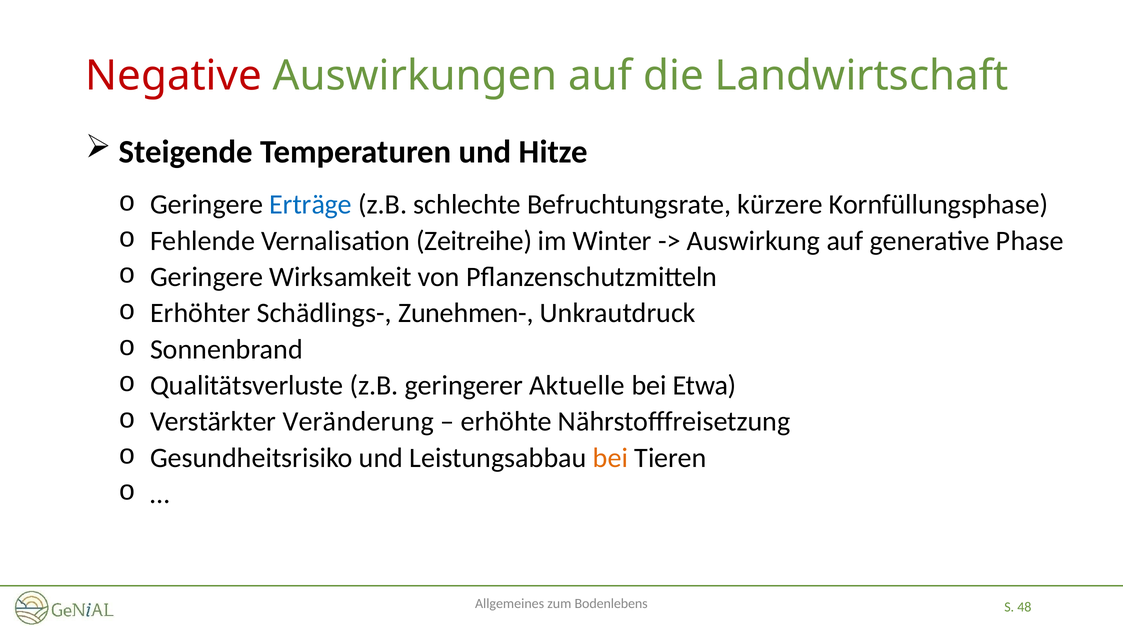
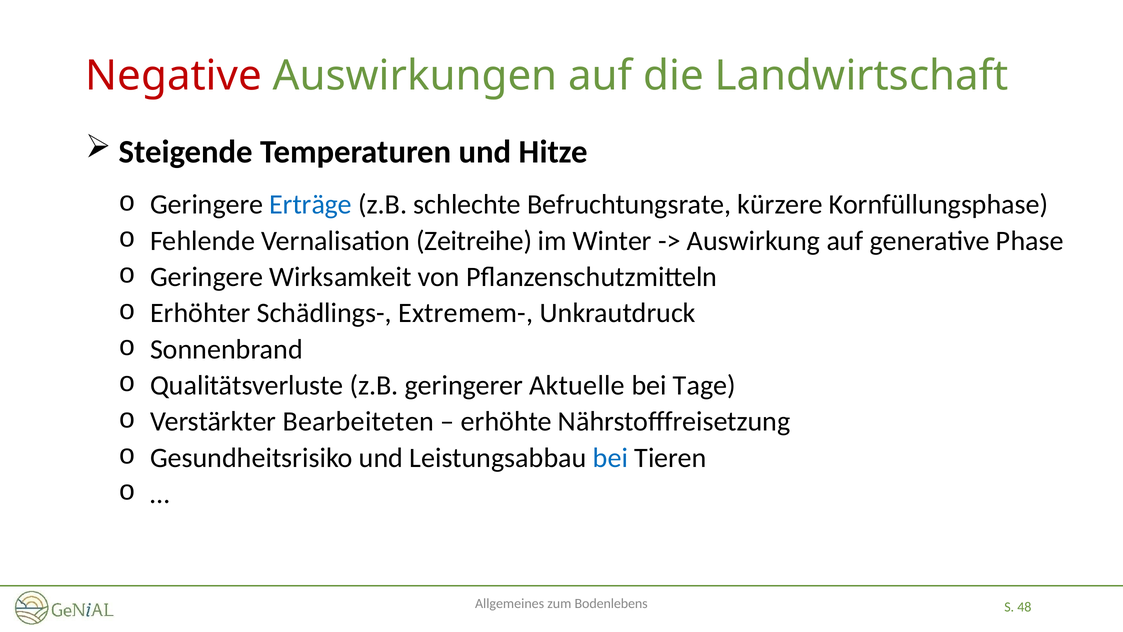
Zunehmen-: Zunehmen- -> Extremem-
Etwa: Etwa -> Tage
Veränderung: Veränderung -> Bearbeiteten
bei at (610, 458) colour: orange -> blue
